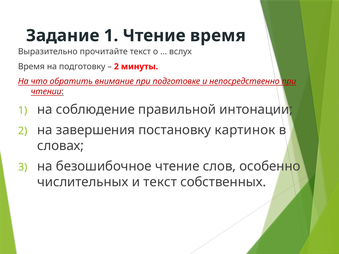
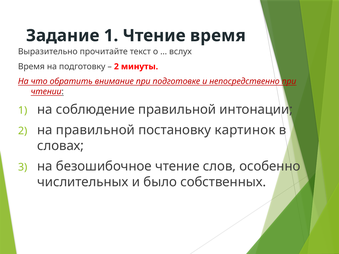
на завершения: завершения -> правильной
и текст: текст -> было
